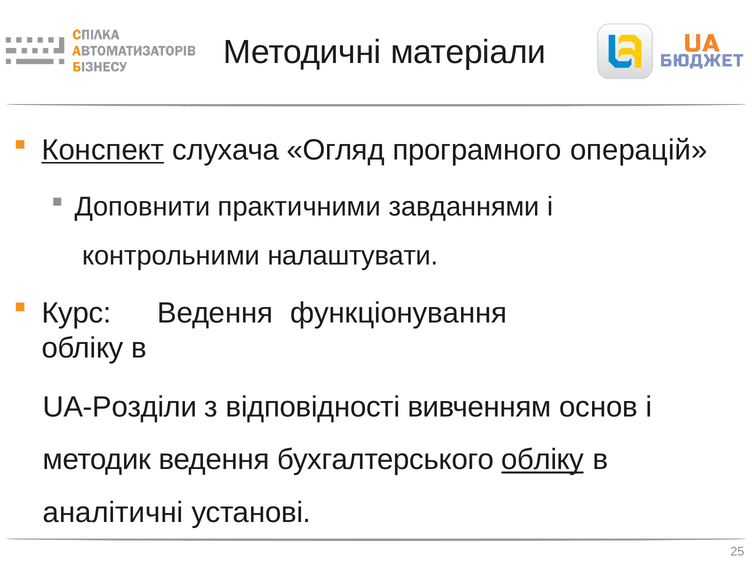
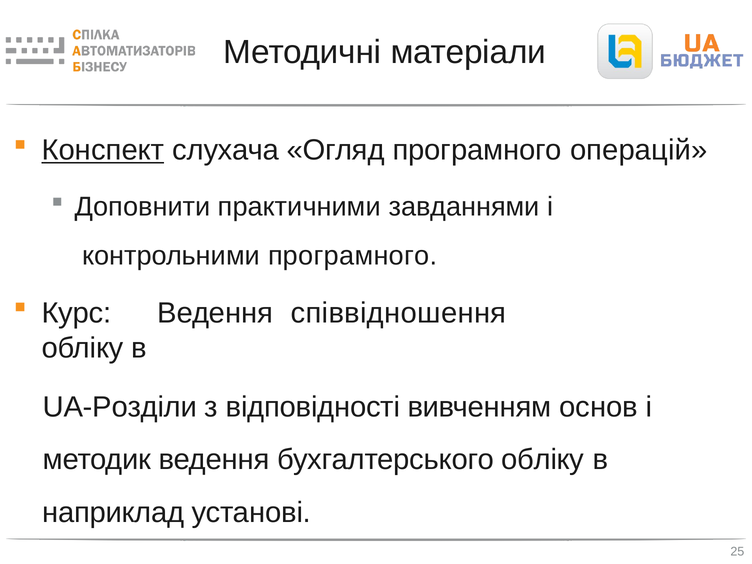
контрольними налаштувати: налаштувати -> програмного
функціонування: функціонування -> співвідношення
обліку at (543, 460) underline: present -> none
аналітичні: аналітичні -> наприклад
